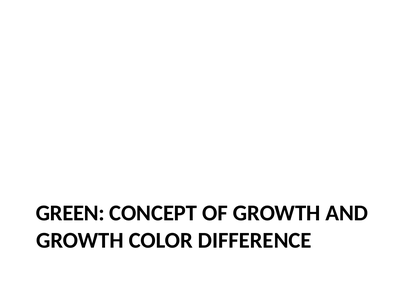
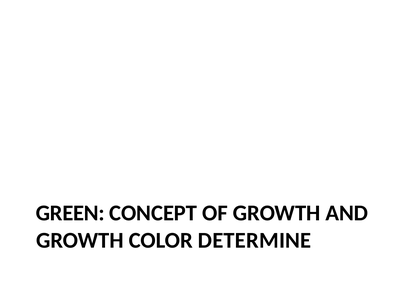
DIFFERENCE: DIFFERENCE -> DETERMINE
